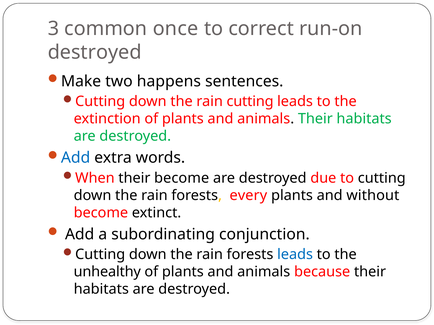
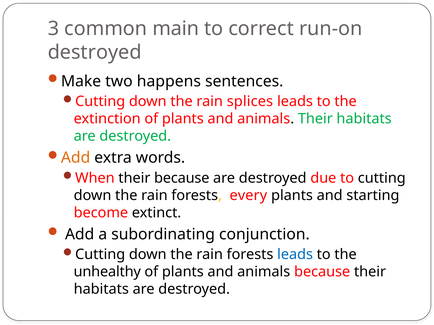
once: once -> main
rain cutting: cutting -> splices
Add at (76, 158) colour: blue -> orange
their become: become -> because
without: without -> starting
